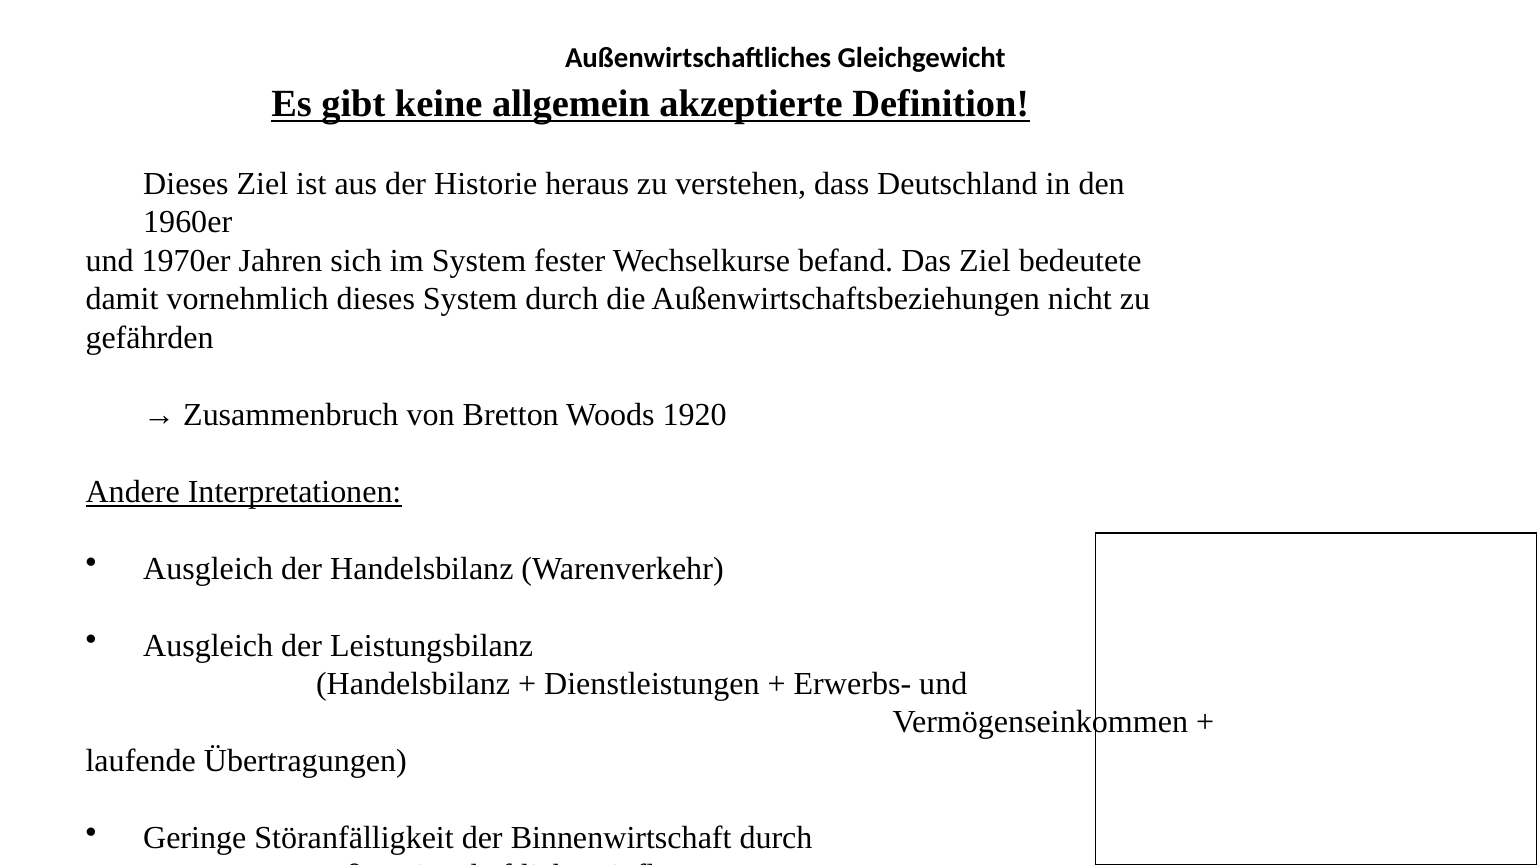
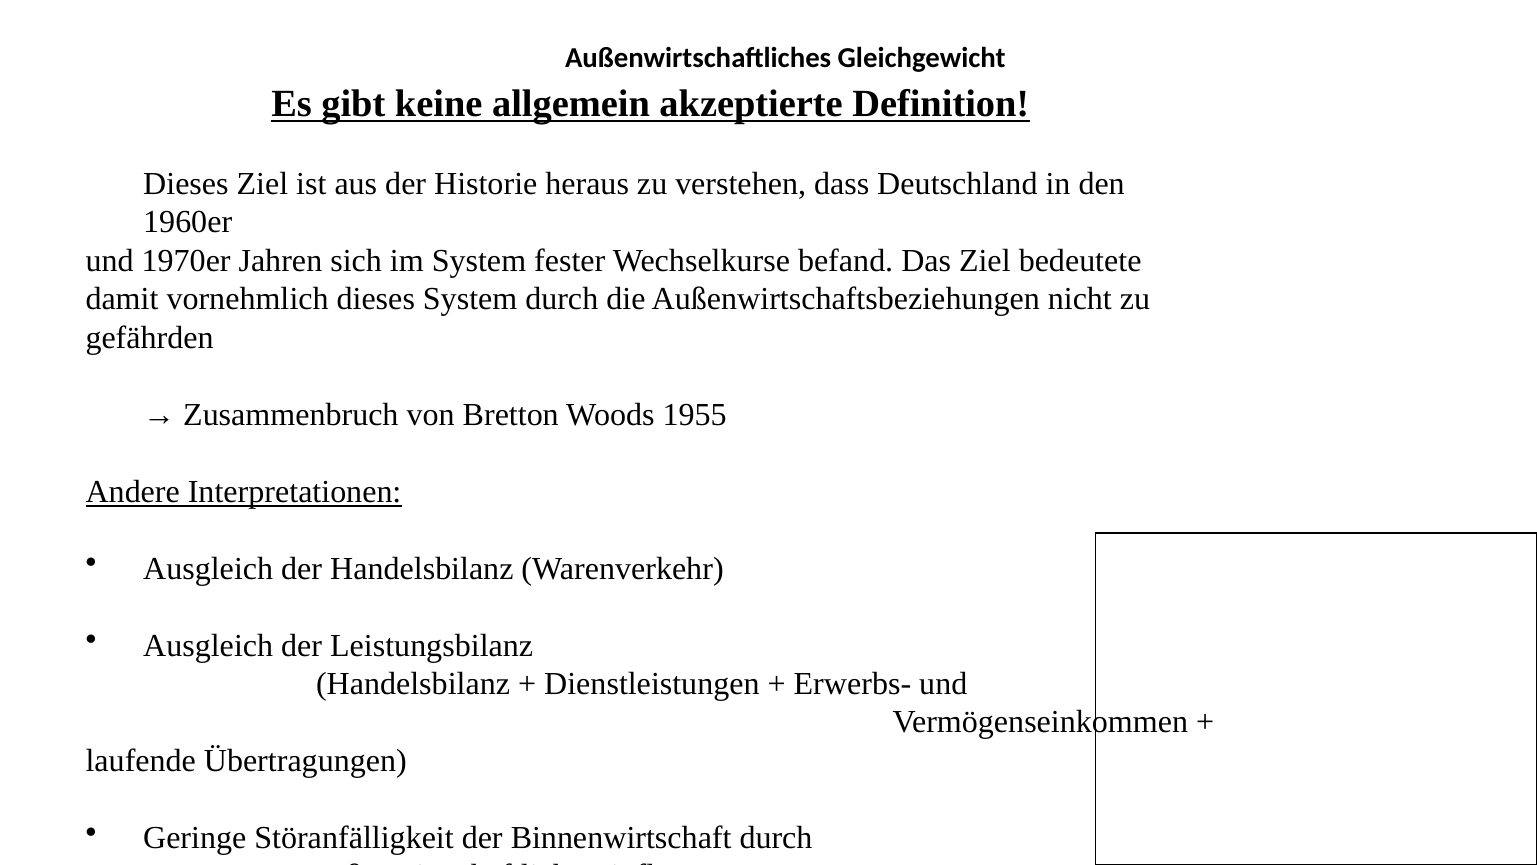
1920: 1920 -> 1955
